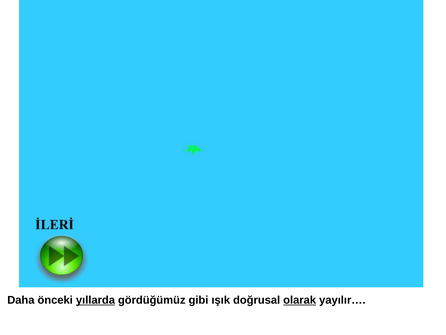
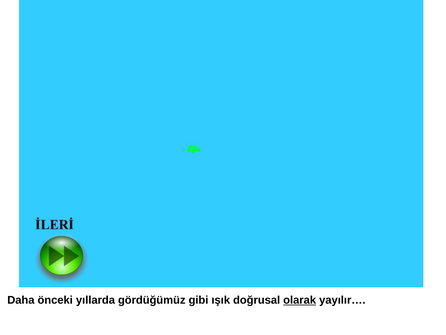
yıllarda underline: present -> none
